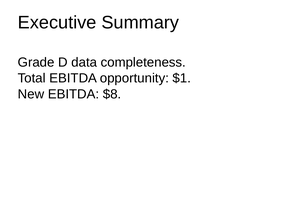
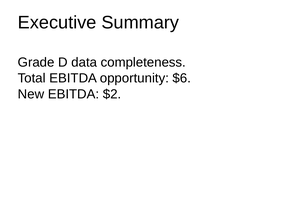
$1: $1 -> $6
$8: $8 -> $2
